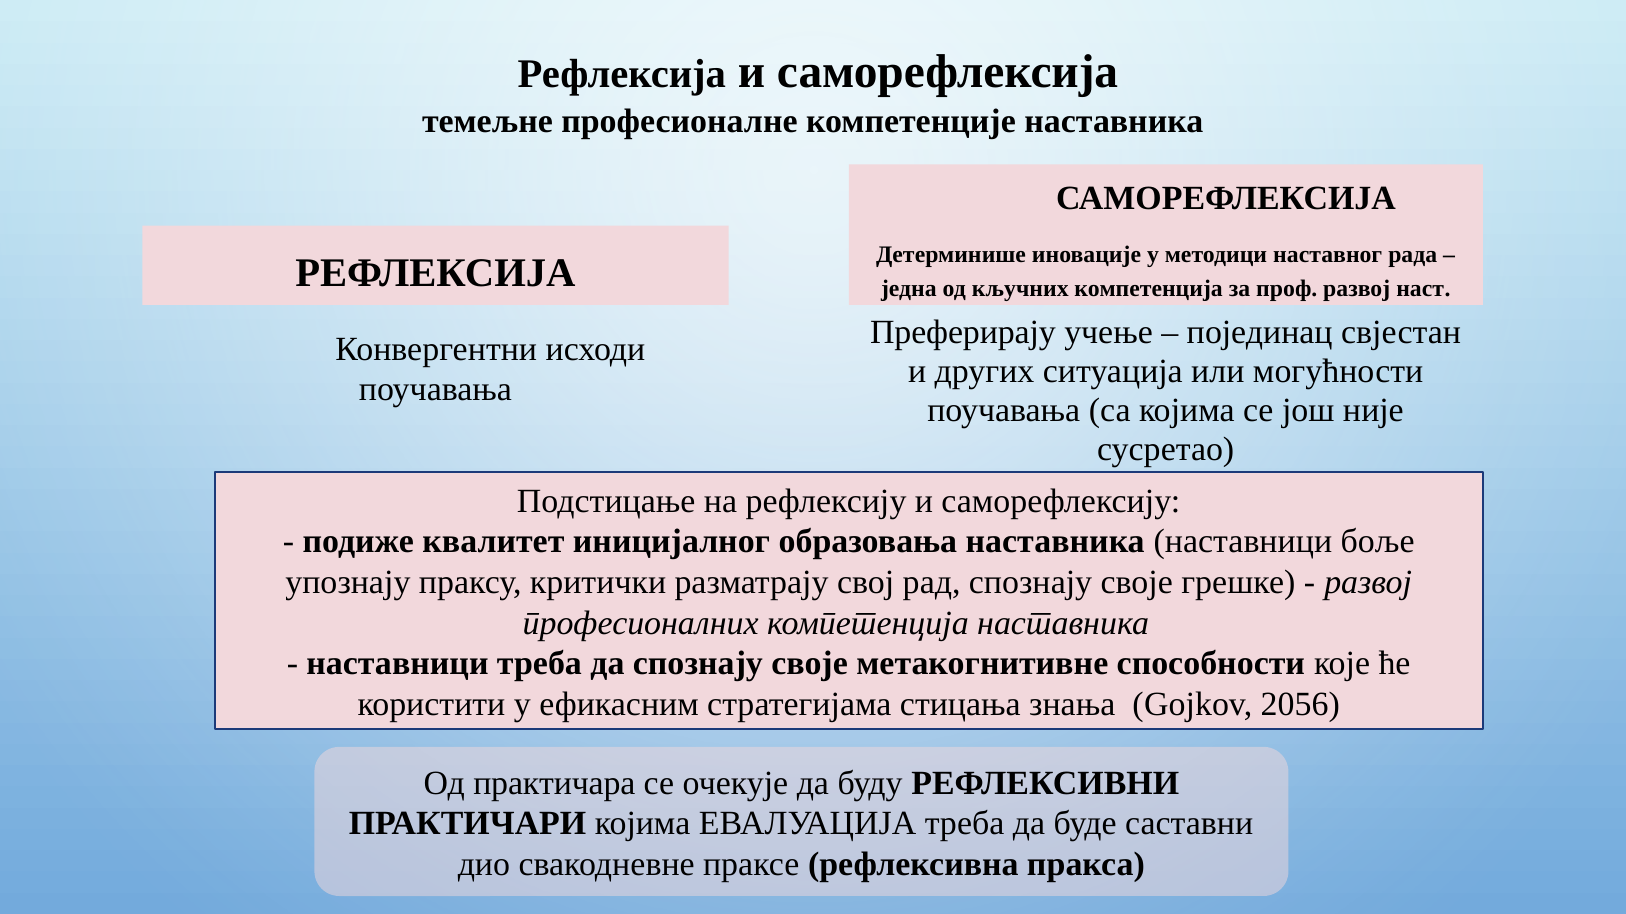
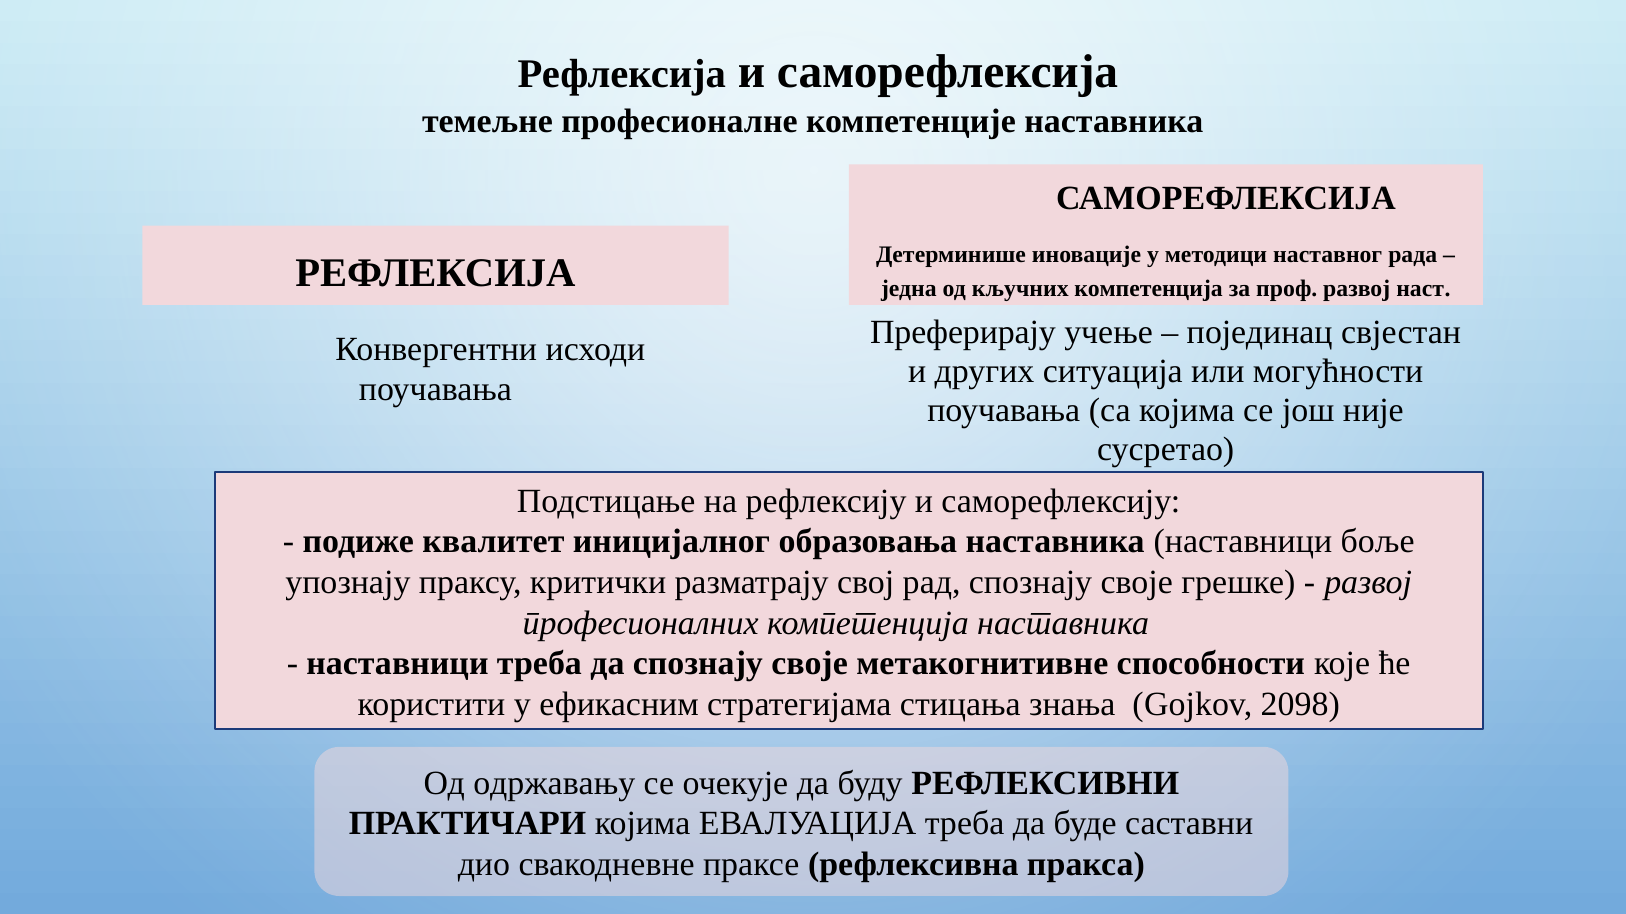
2056: 2056 -> 2098
практичара: практичара -> одржавању
